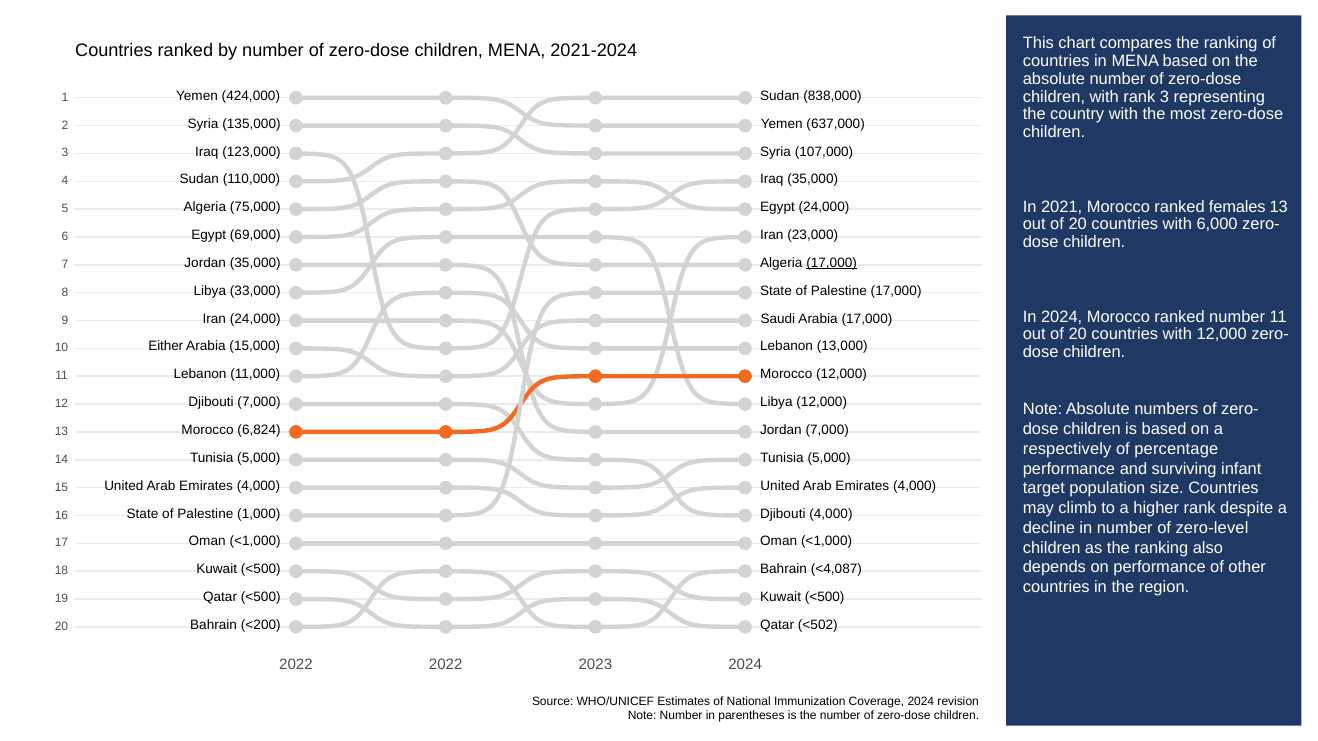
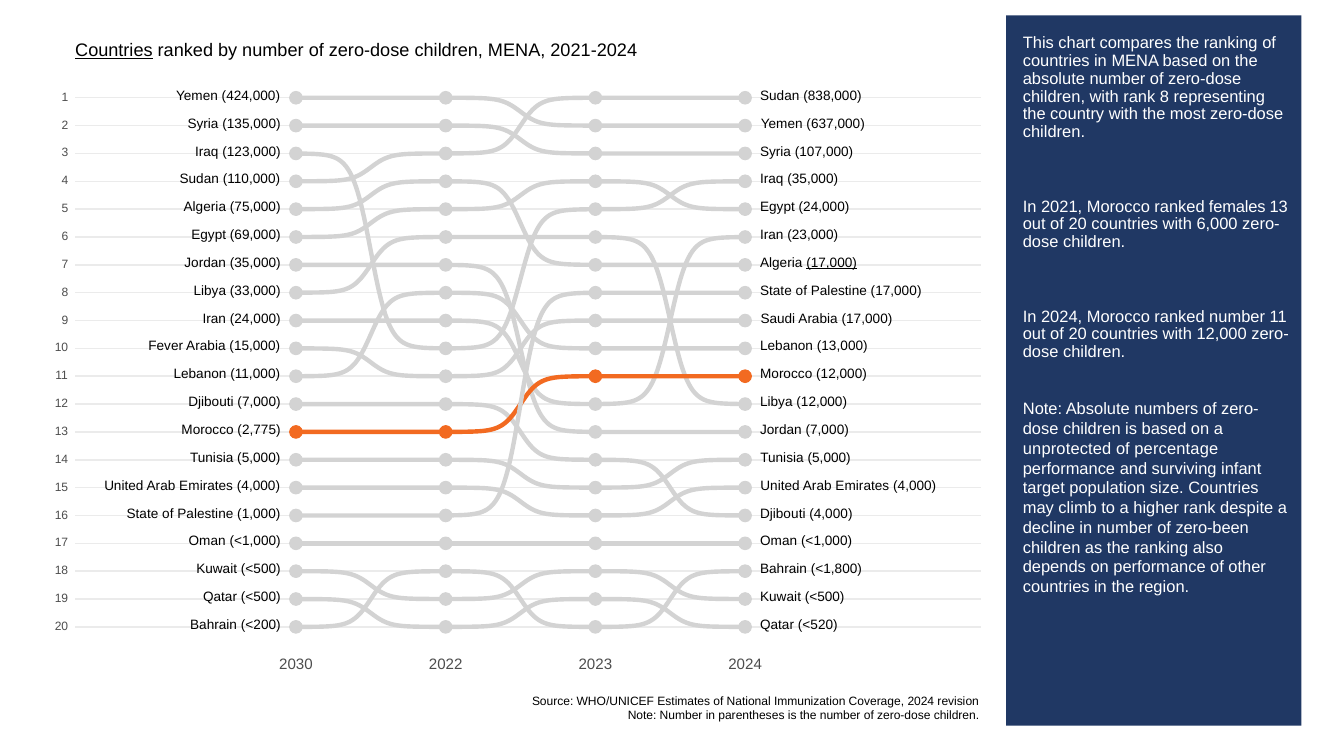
Countries at (114, 51) underline: none -> present
rank 3: 3 -> 8
Either: Either -> Fever
6,824: 6,824 -> 2,775
respectively: respectively -> unprotected
zero-level: zero-level -> zero-been
<4,087: <4,087 -> <1,800
<502: <502 -> <520
2022 at (296, 665): 2022 -> 2030
